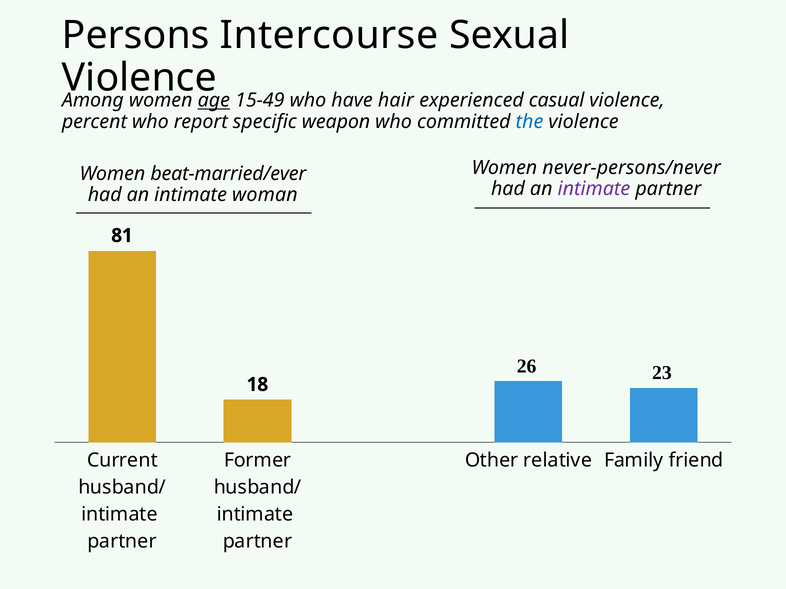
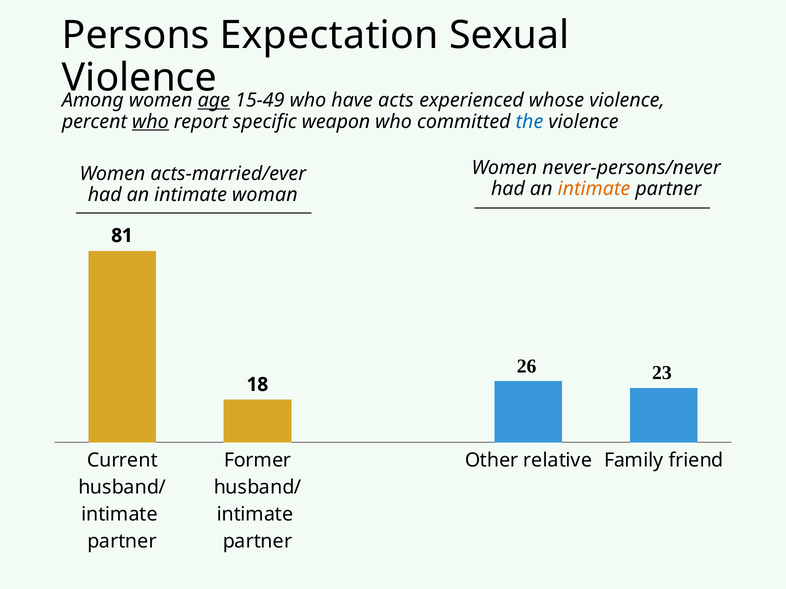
Intercourse: Intercourse -> Expectation
hair: hair -> acts
casual: casual -> whose
who at (150, 122) underline: none -> present
beat-married/ever: beat-married/ever -> acts-married/ever
intimate at (594, 189) colour: purple -> orange
